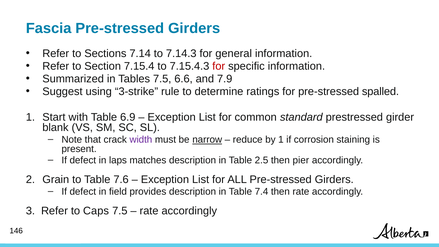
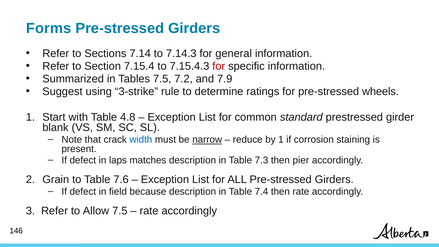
Fascia: Fascia -> Forms
6.6: 6.6 -> 7.2
spalled: spalled -> wheels
6.9: 6.9 -> 4.8
width colour: purple -> blue
2.5: 2.5 -> 7.3
provides: provides -> because
Caps: Caps -> Allow
